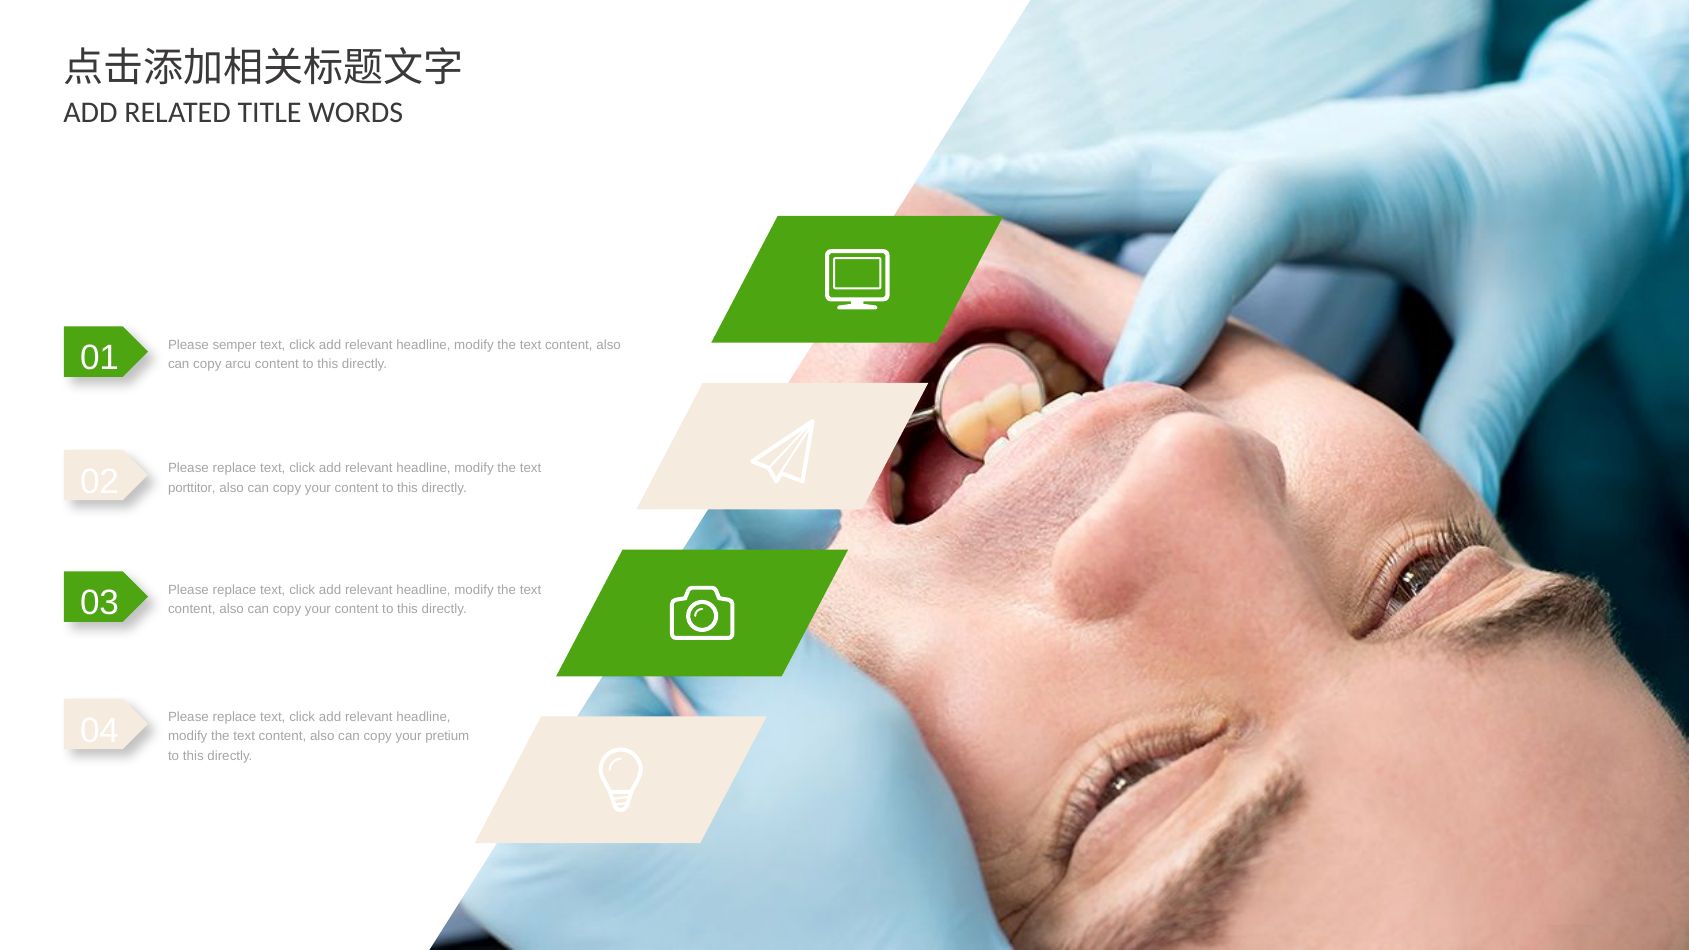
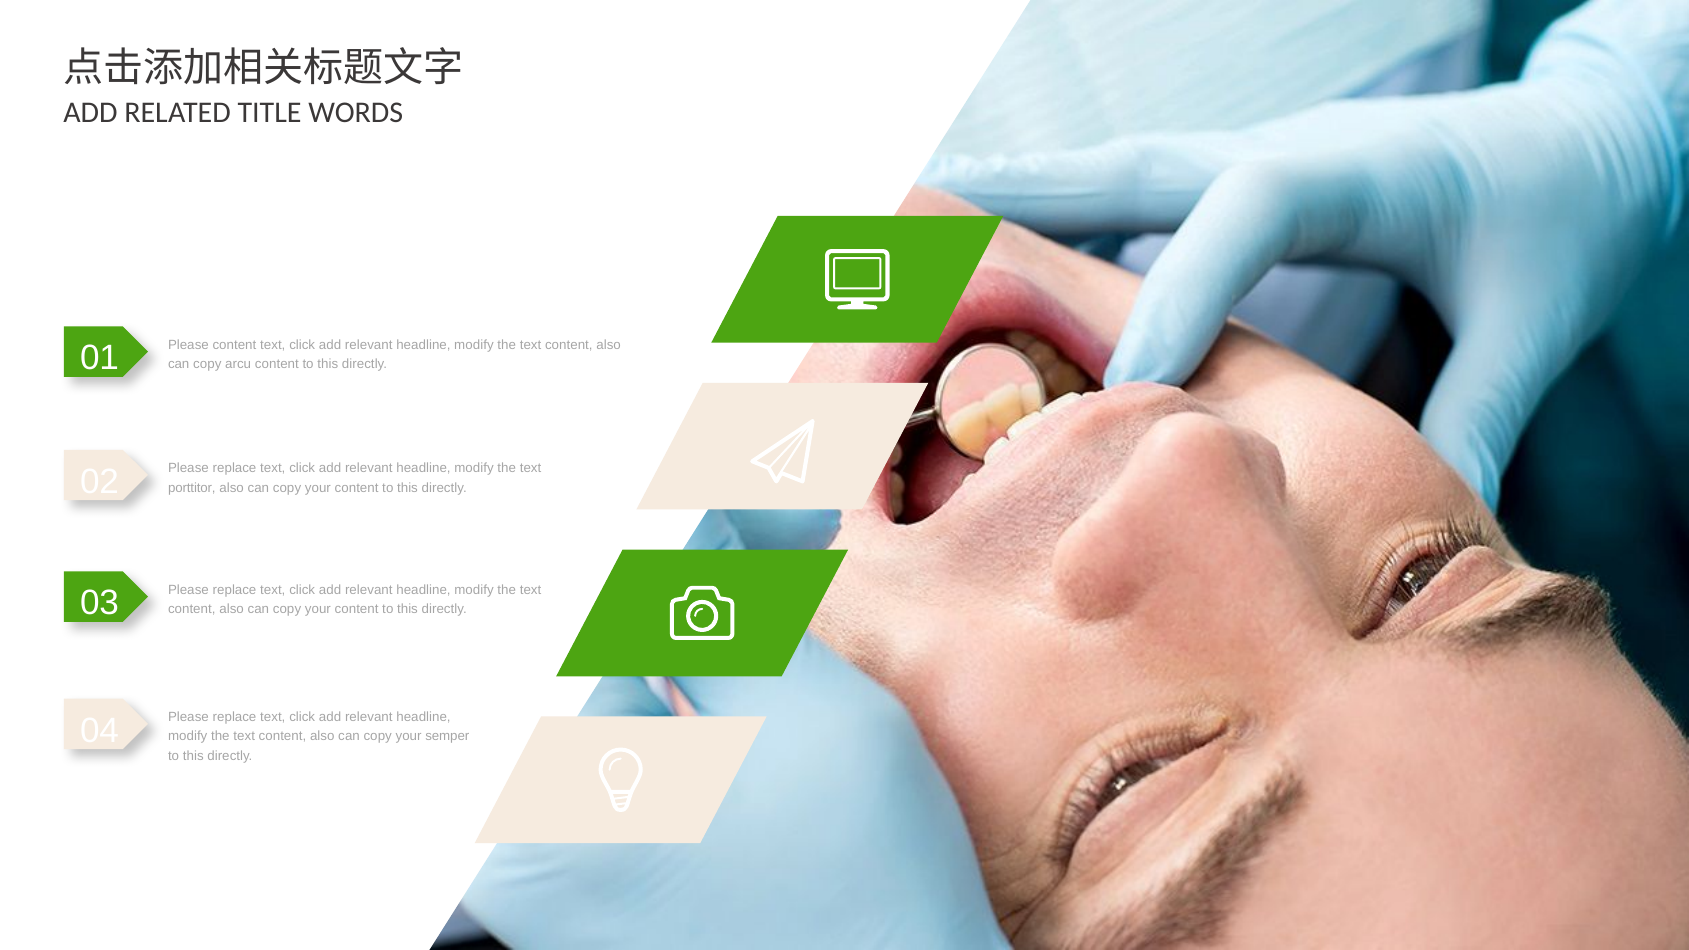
Please semper: semper -> content
pretium: pretium -> semper
